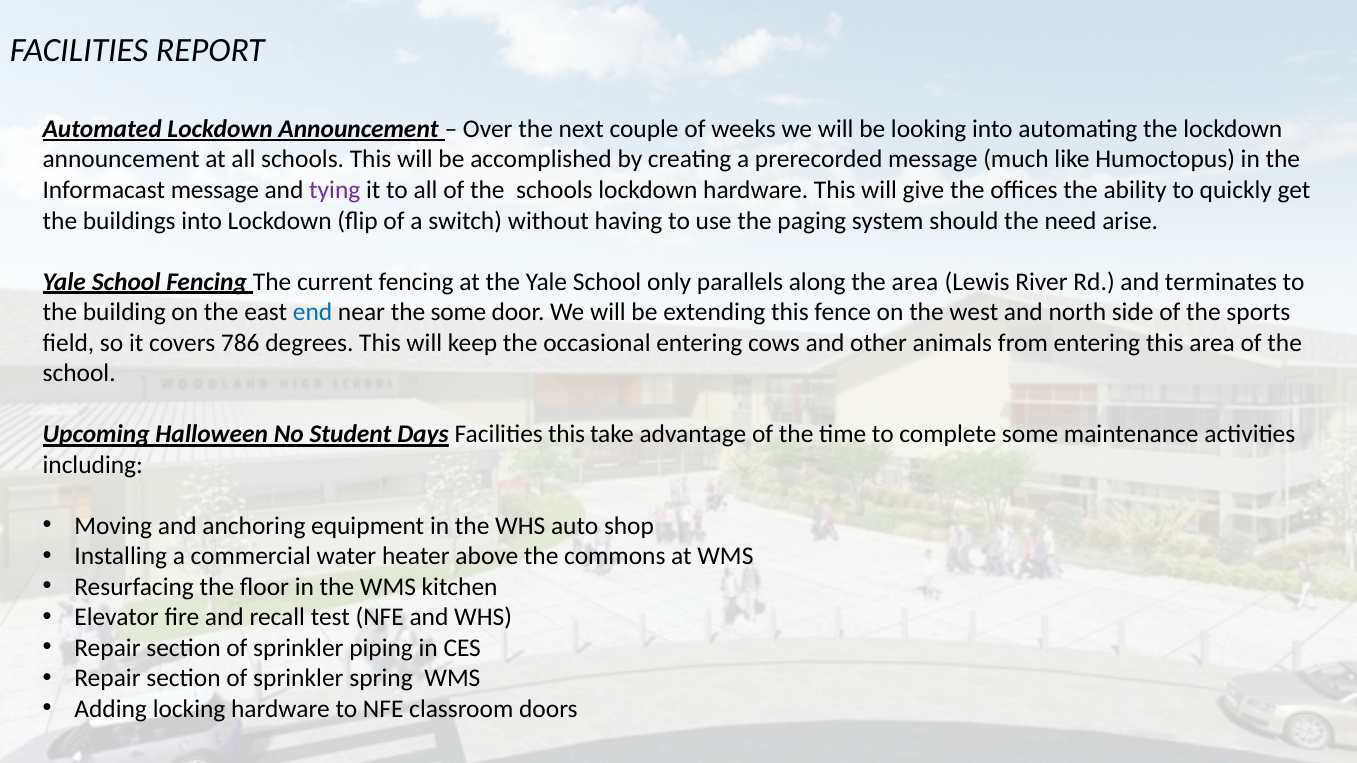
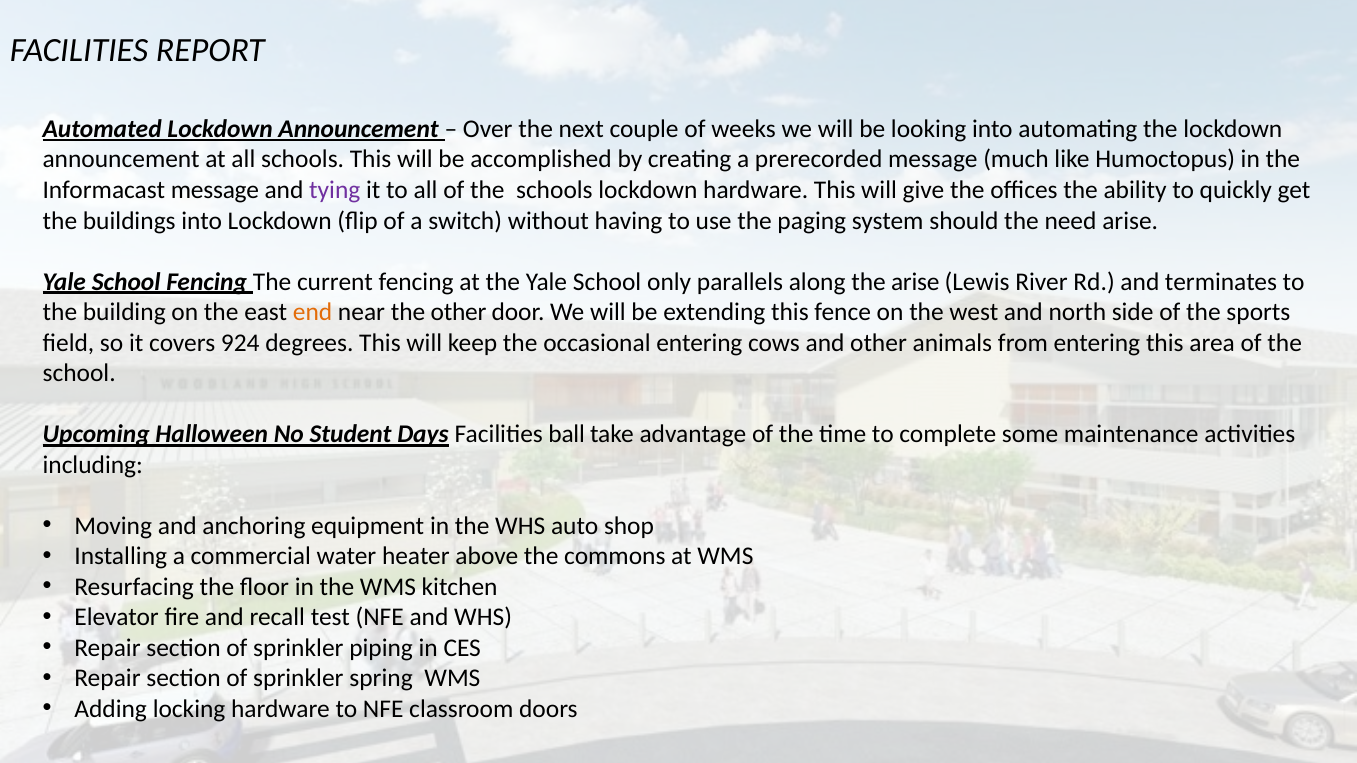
the area: area -> arise
end colour: blue -> orange
the some: some -> other
786: 786 -> 924
Facilities this: this -> ball
